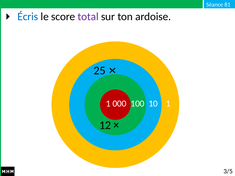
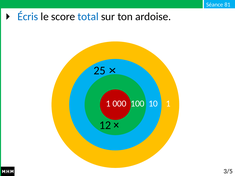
total colour: purple -> blue
